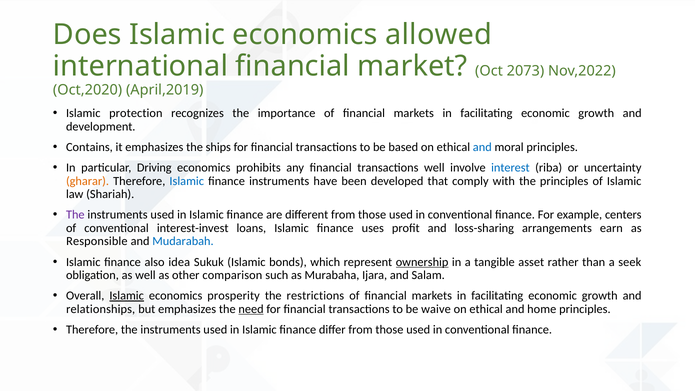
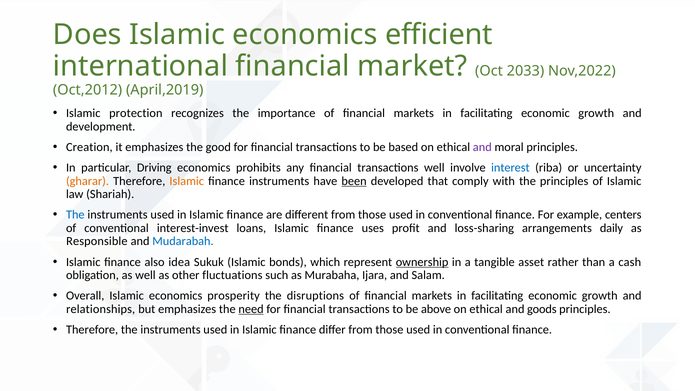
allowed: allowed -> efficient
2073: 2073 -> 2033
Oct,2020: Oct,2020 -> Oct,2012
Contains: Contains -> Creation
ships: ships -> good
and at (482, 147) colour: blue -> purple
Islamic at (187, 181) colour: blue -> orange
been underline: none -> present
The at (75, 215) colour: purple -> blue
earn: earn -> daily
seek: seek -> cash
comparison: comparison -> fluctuations
Islamic at (127, 296) underline: present -> none
restrictions: restrictions -> disruptions
waive: waive -> above
home: home -> goods
